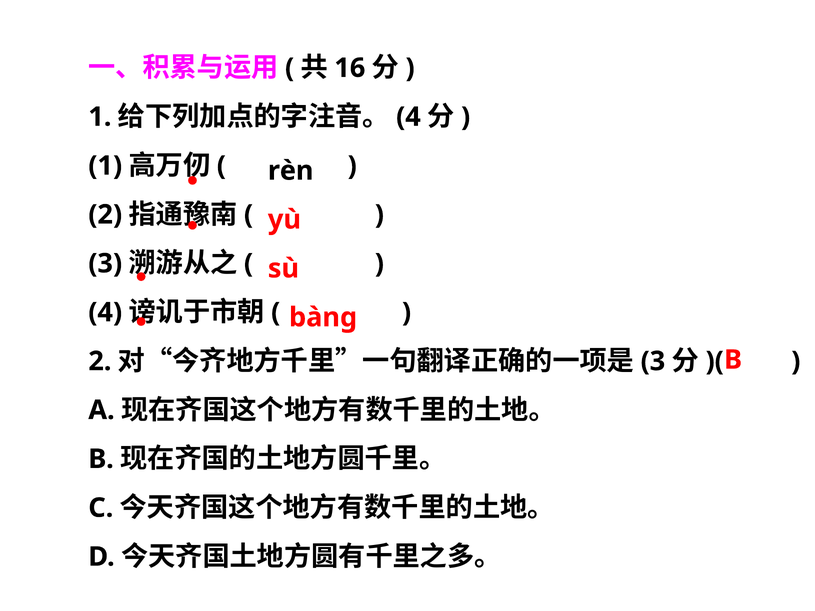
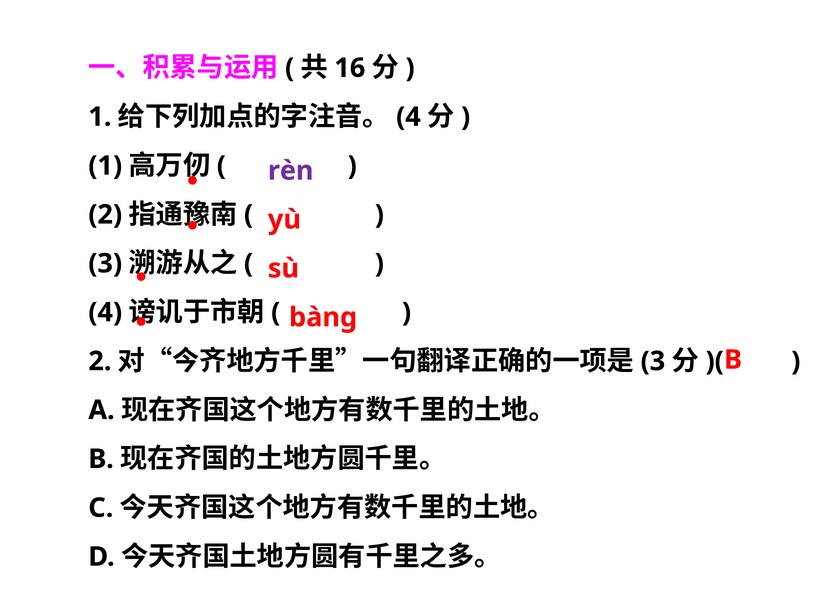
rèn colour: black -> purple
